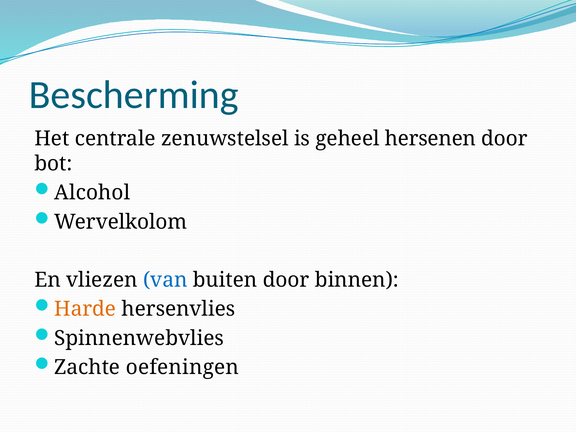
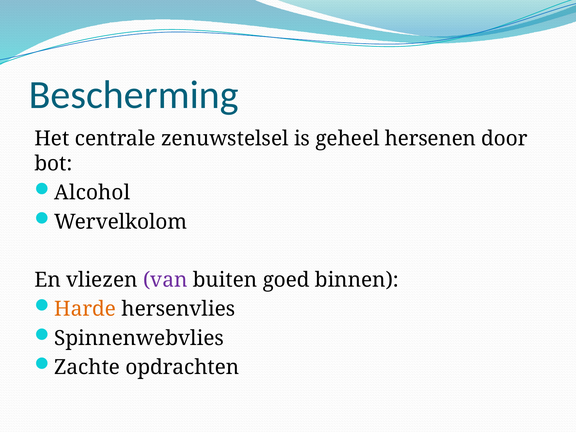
van colour: blue -> purple
buiten door: door -> goed
oefeningen: oefeningen -> opdrachten
